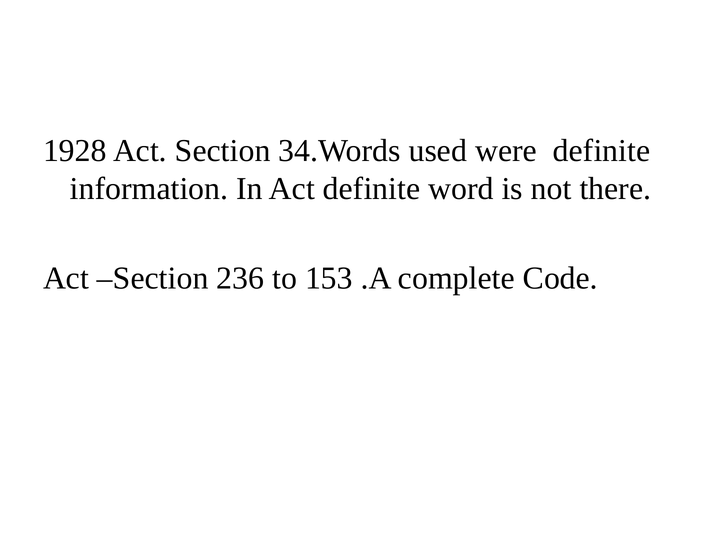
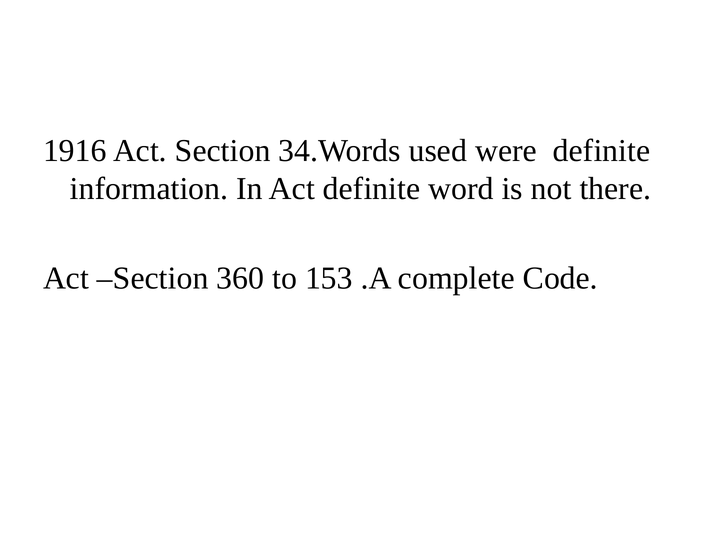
1928: 1928 -> 1916
236: 236 -> 360
